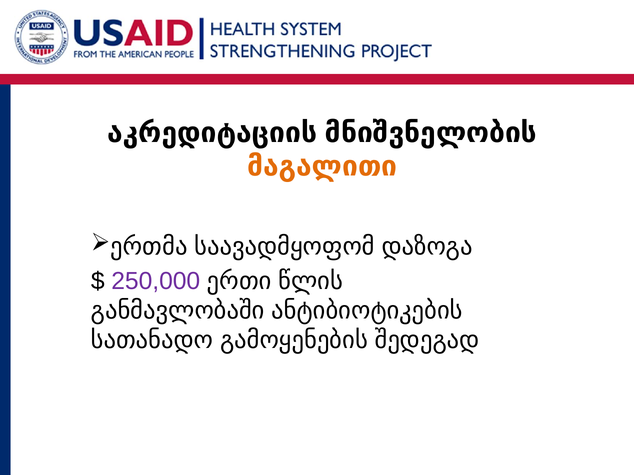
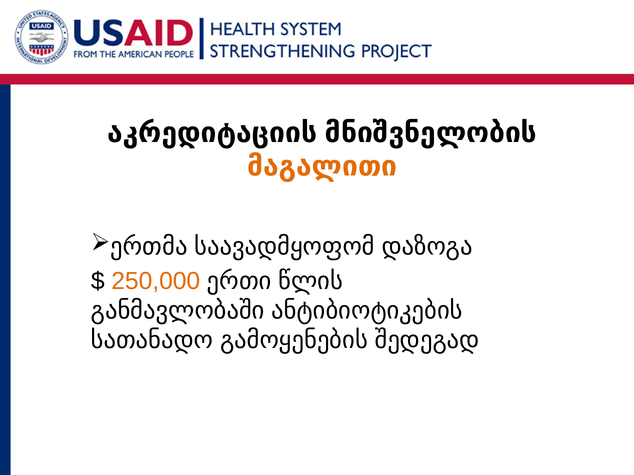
250,000 colour: purple -> orange
